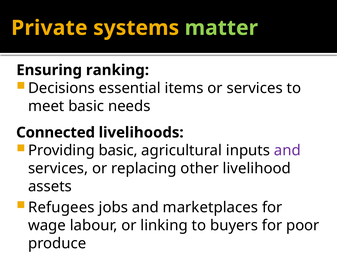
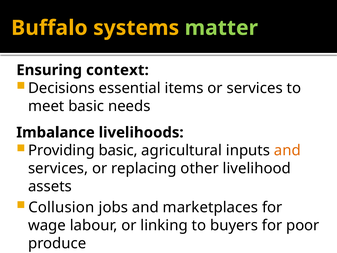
Private: Private -> Buffalo
ranking: ranking -> context
Connected: Connected -> Imbalance
and at (287, 150) colour: purple -> orange
Refugees: Refugees -> Collusion
